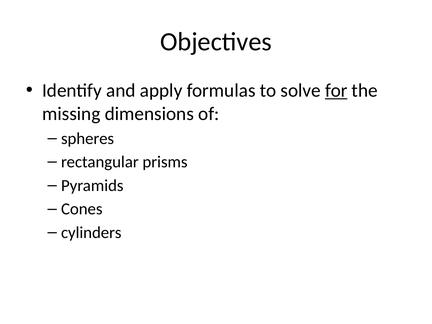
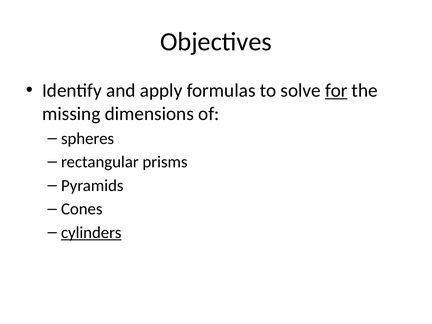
cylinders underline: none -> present
